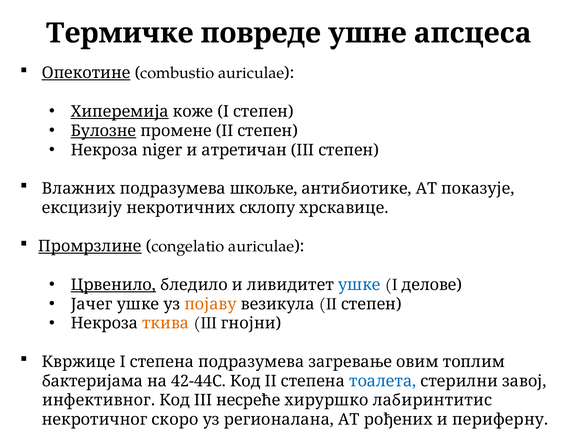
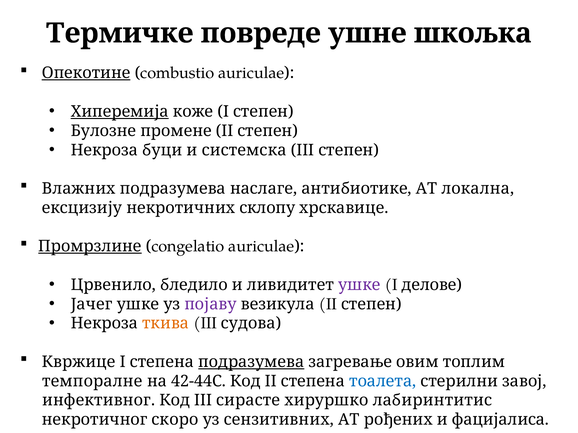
апсцеса: апсцеса -> шкољка
Булозне underline: present -> none
niger: niger -> буци
атретичан: атретичан -> системска
шкољке: шкољке -> наслаге
показује: показује -> локална
Црвенило underline: present -> none
ушке at (359, 285) colour: blue -> purple
појаву colour: orange -> purple
гнојни: гнојни -> судова
подразумева at (251, 362) underline: none -> present
бактеријама: бактеријама -> темпоралне
несреће: несреће -> сирасте
регионалана: регионалана -> сензитивних
периферну: периферну -> фацијалиса
